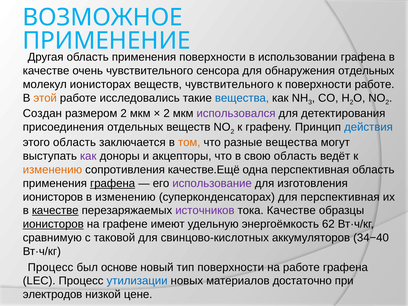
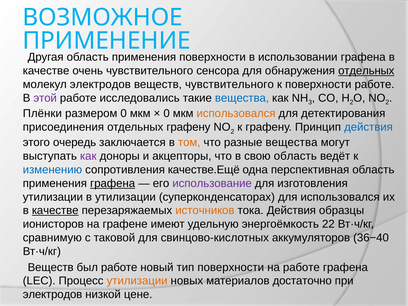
отдельных at (366, 71) underline: none -> present
молекул ионисторах: ионисторах -> электродов
этой colour: orange -> purple
Создан: Создан -> Плёнки
размером 2: 2 -> 0
2 at (167, 113): 2 -> 0
использовался at (236, 113) colour: purple -> orange
отдельных веществ: веществ -> графену
этого область: область -> очередь
изменению at (52, 170) colour: orange -> blue
ионисторов at (53, 197): ионисторов -> утилизации
в изменению: изменению -> утилизации
для перспективная: перспективная -> использовался
источников colour: purple -> orange
тока Качестве: Качестве -> Действия
ионисторов at (53, 224) underline: present -> none
62: 62 -> 22
34−40: 34−40 -> 36−40
Процесс at (51, 267): Процесс -> Веществ
был основе: основе -> работе
утилизации at (137, 281) colour: blue -> orange
